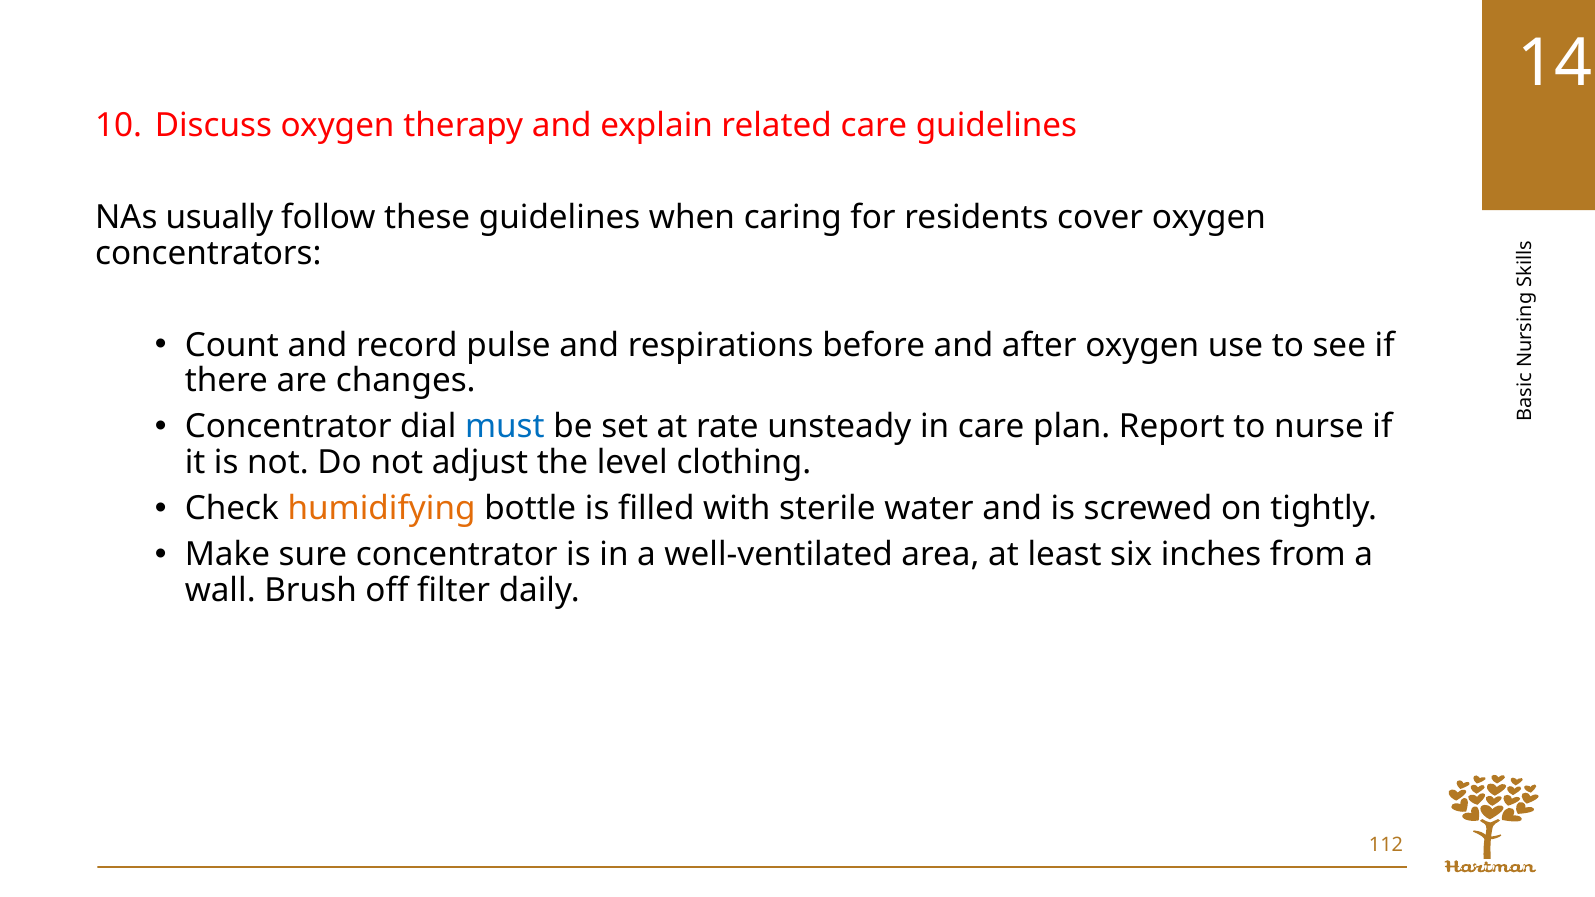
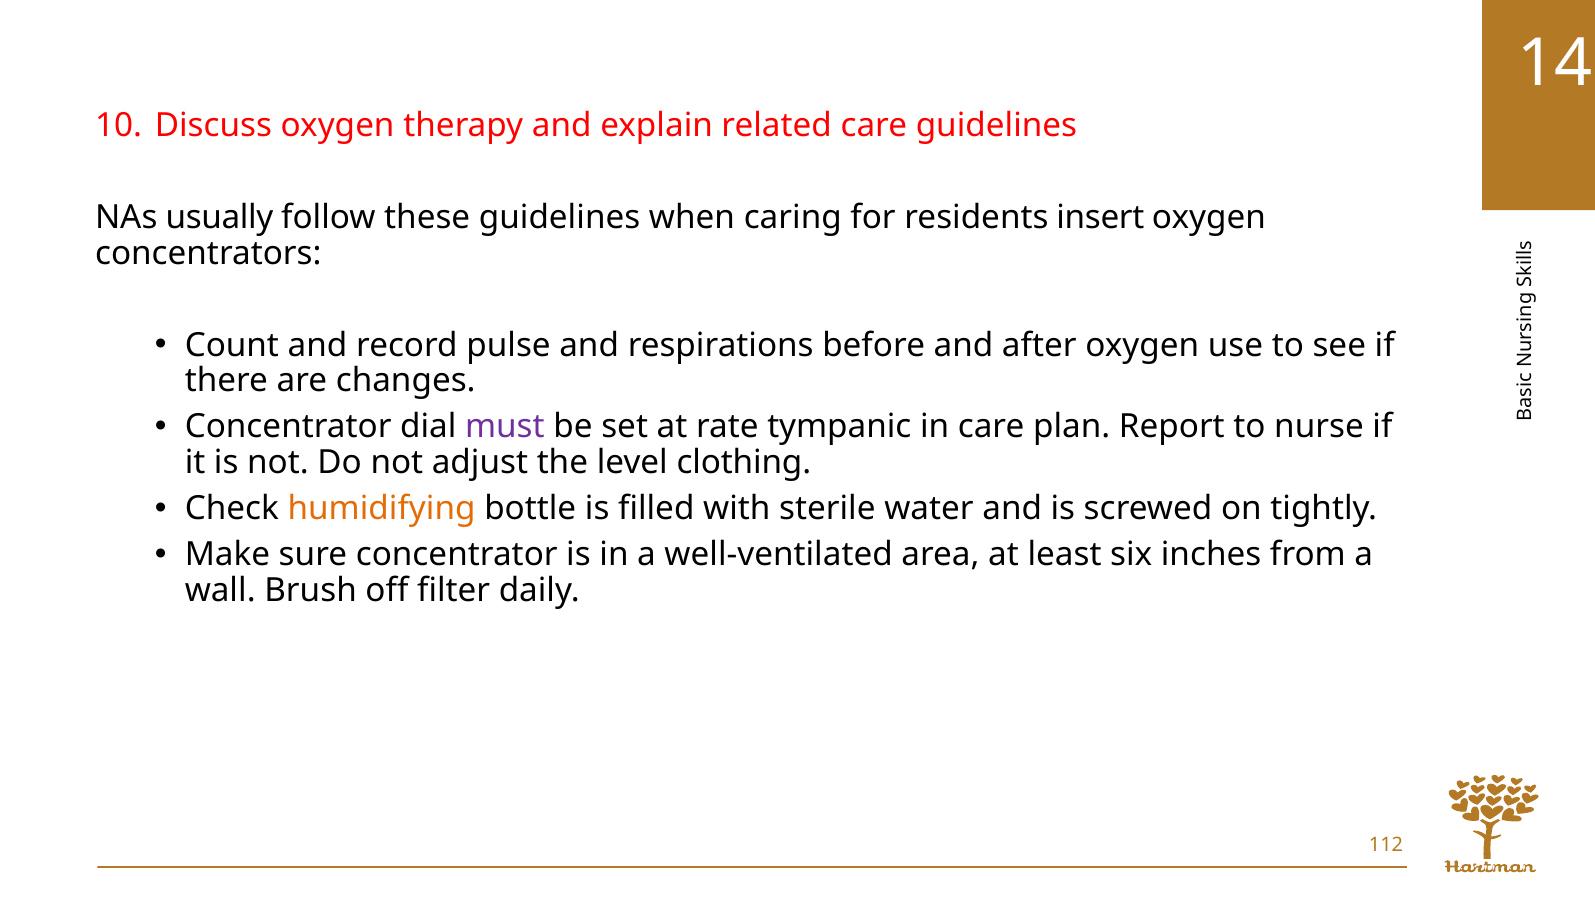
cover: cover -> insert
must colour: blue -> purple
unsteady: unsteady -> tympanic
